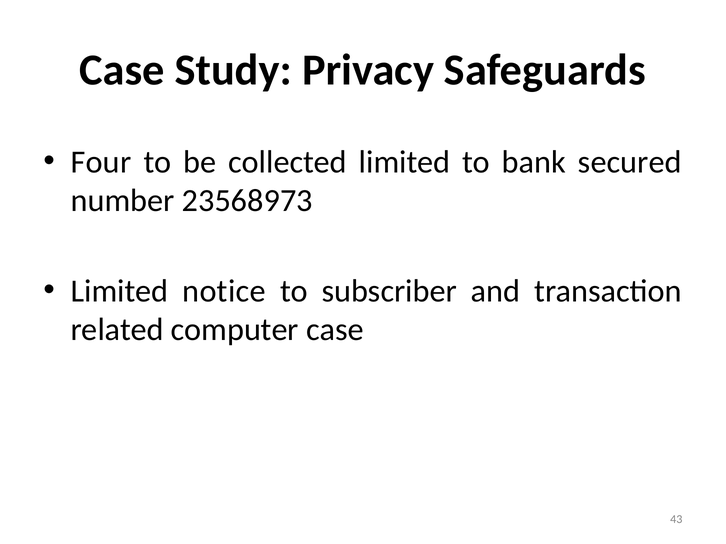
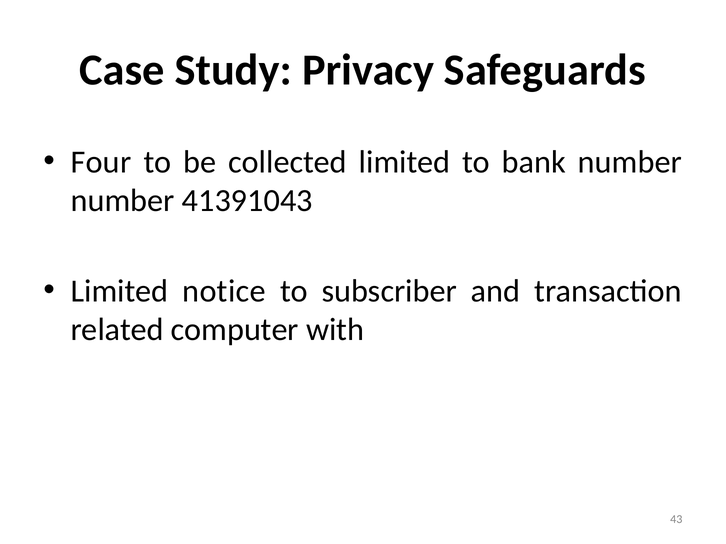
bank secured: secured -> number
23568973: 23568973 -> 41391043
computer case: case -> with
